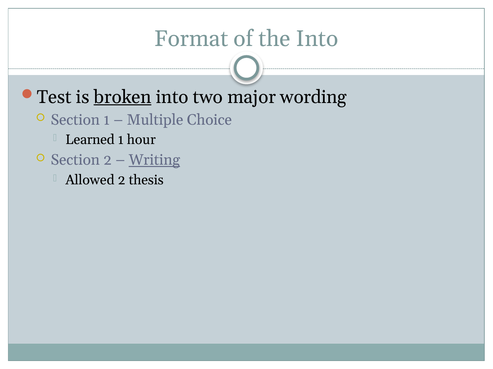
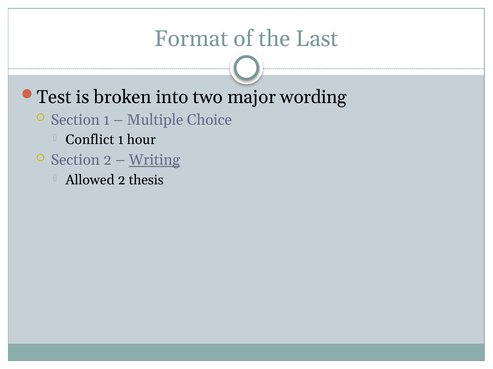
the Into: Into -> Last
broken underline: present -> none
Learned: Learned -> Conflict
